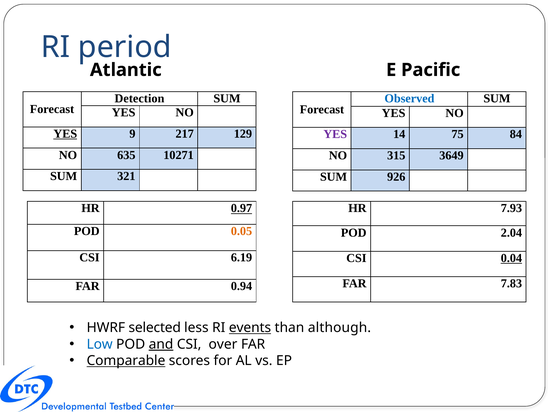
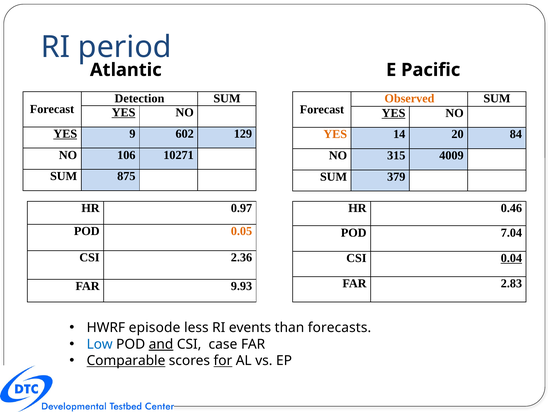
Observed colour: blue -> orange
YES at (124, 112) underline: none -> present
YES at (394, 113) underline: none -> present
217: 217 -> 602
YES at (335, 134) colour: purple -> orange
75: 75 -> 20
635: 635 -> 106
3649: 3649 -> 4009
321: 321 -> 875
926: 926 -> 379
0.97 underline: present -> none
7.93: 7.93 -> 0.46
2.04: 2.04 -> 7.04
6.19: 6.19 -> 2.36
7.83: 7.83 -> 2.83
0.94: 0.94 -> 9.93
selected: selected -> episode
events underline: present -> none
although: although -> forecasts
over: over -> case
for underline: none -> present
